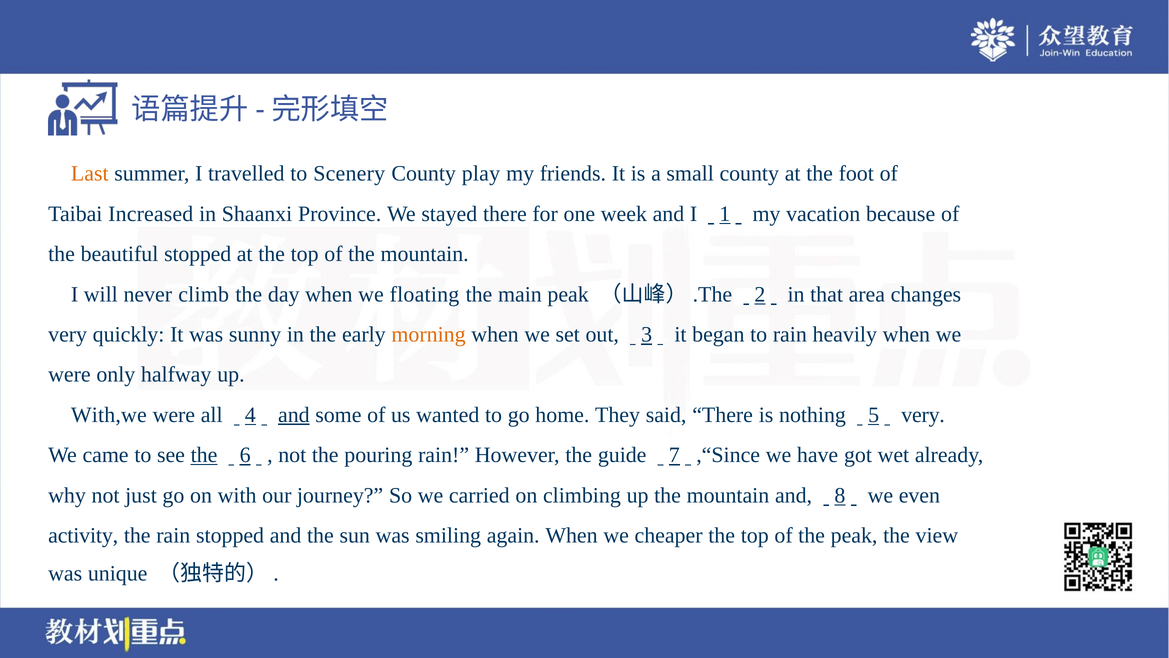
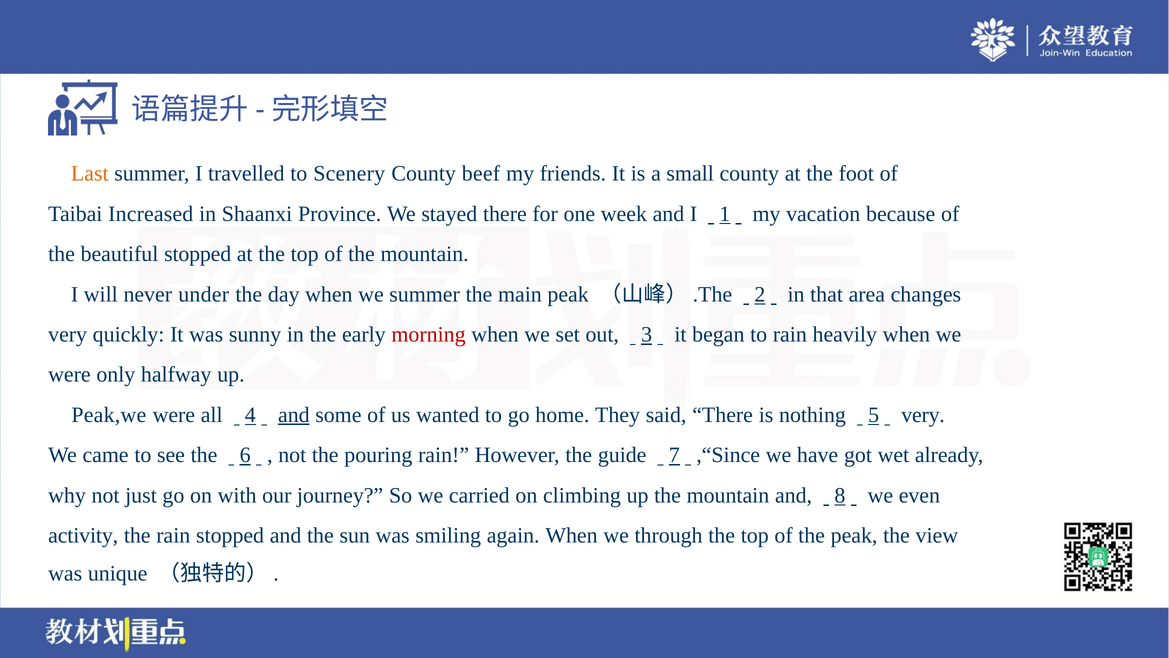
play: play -> beef
climb: climb -> under
we floating: floating -> summer
morning colour: orange -> red
With,we: With,we -> Peak,we
the at (204, 455) underline: present -> none
cheaper: cheaper -> through
